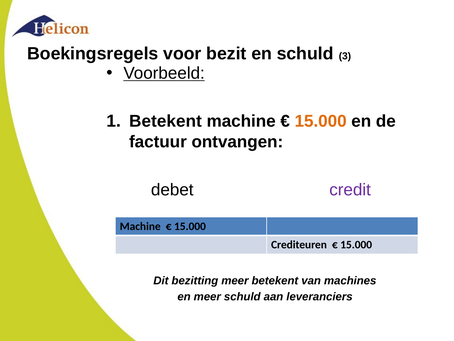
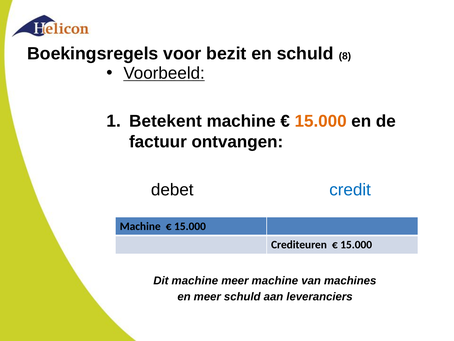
3: 3 -> 8
credit colour: purple -> blue
Dit bezitting: bezitting -> machine
meer betekent: betekent -> machine
